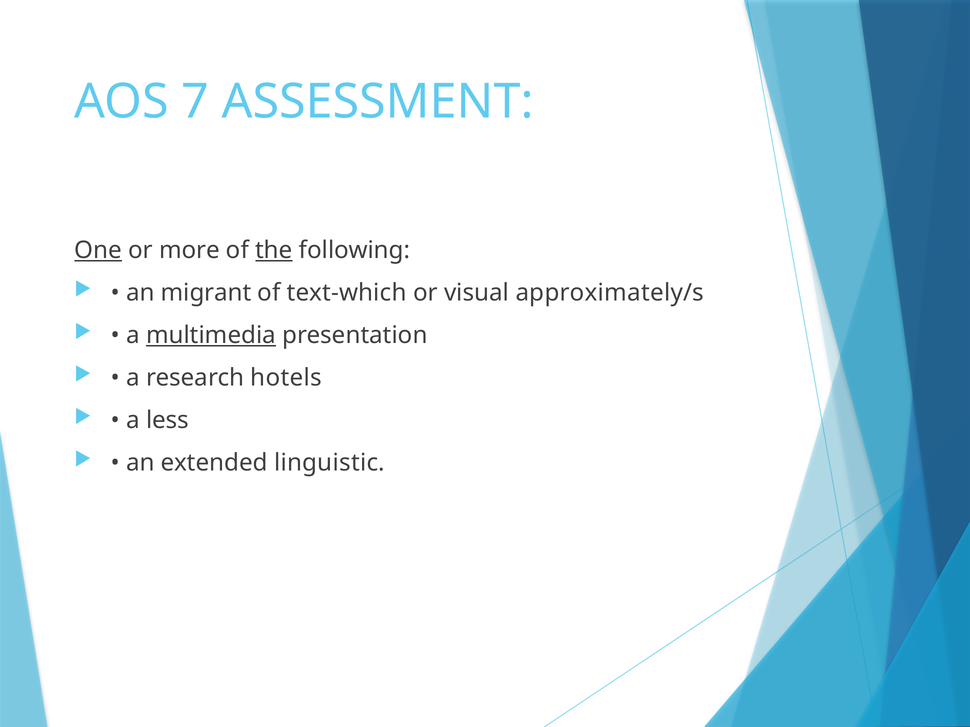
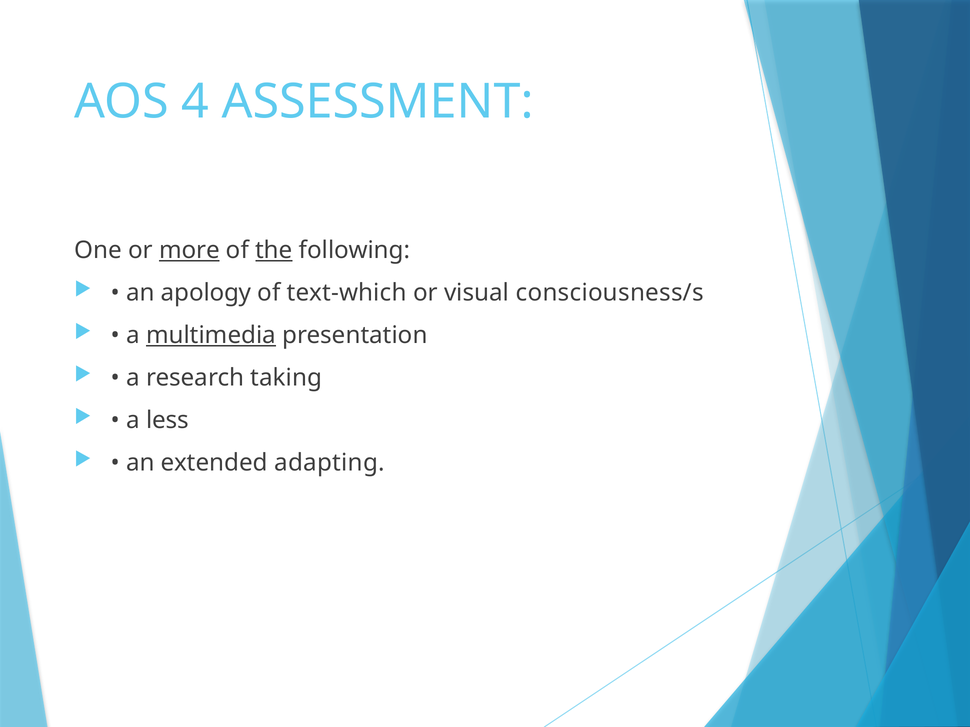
7: 7 -> 4
One underline: present -> none
more underline: none -> present
migrant: migrant -> apology
approximately/s: approximately/s -> consciousness/s
hotels: hotels -> taking
linguistic: linguistic -> adapting
